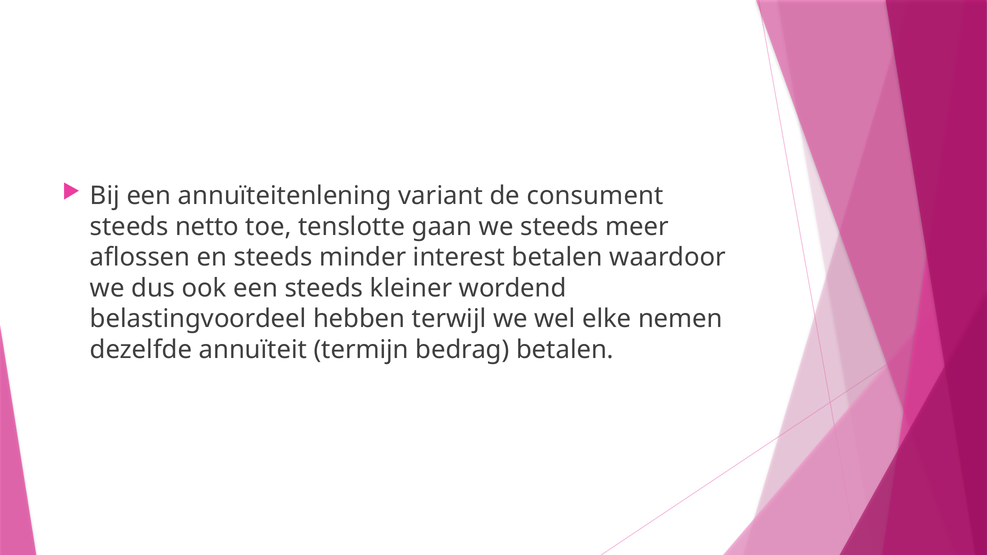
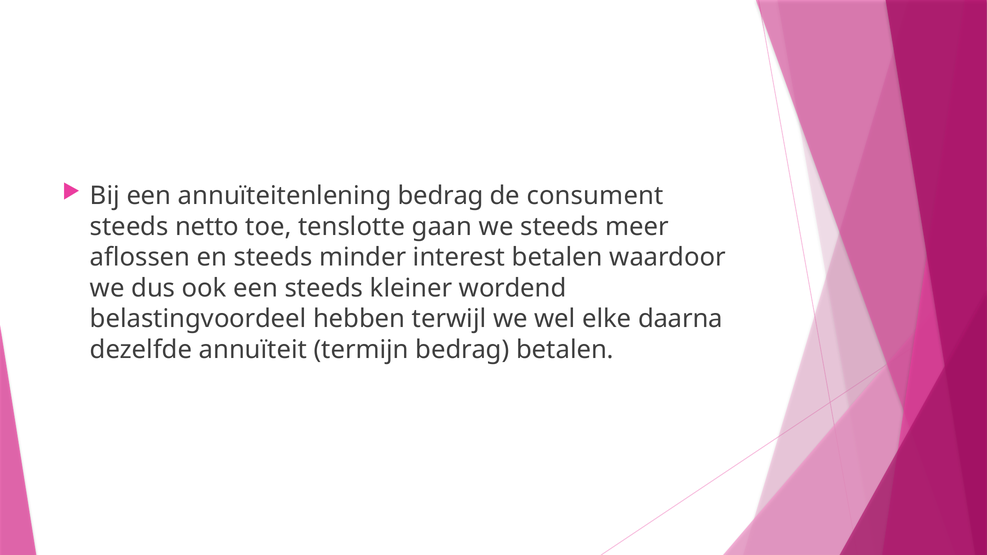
annuïteitenlening variant: variant -> bedrag
nemen: nemen -> daarna
